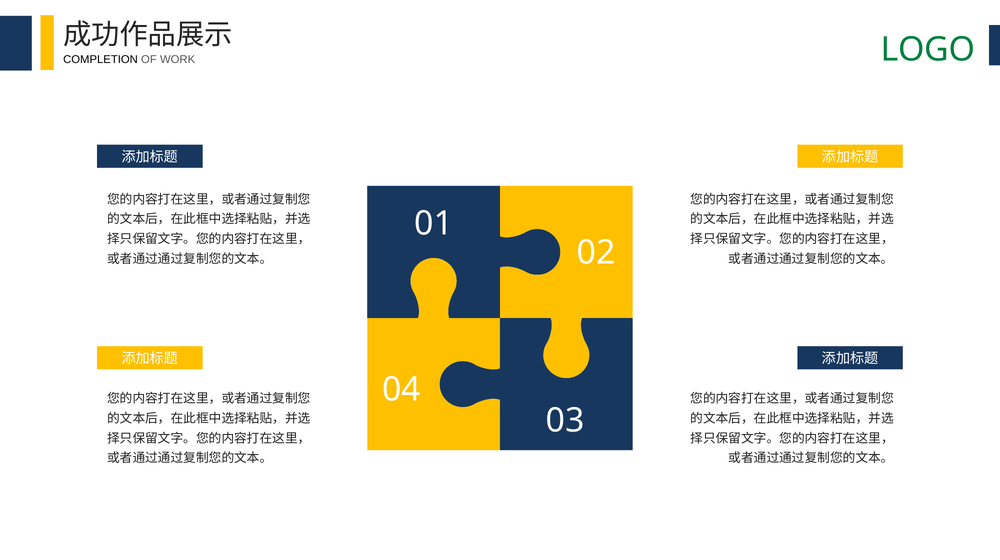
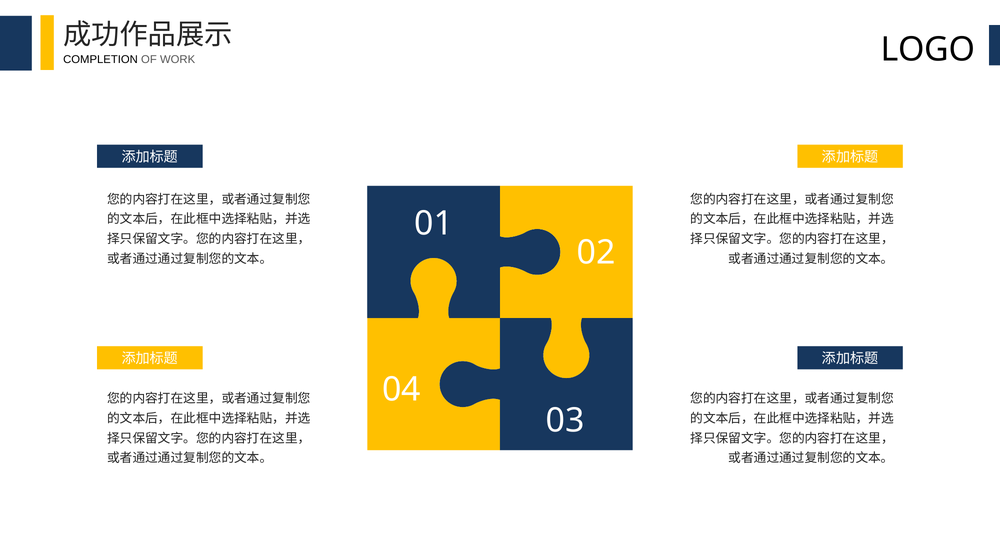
LOGO colour: green -> black
